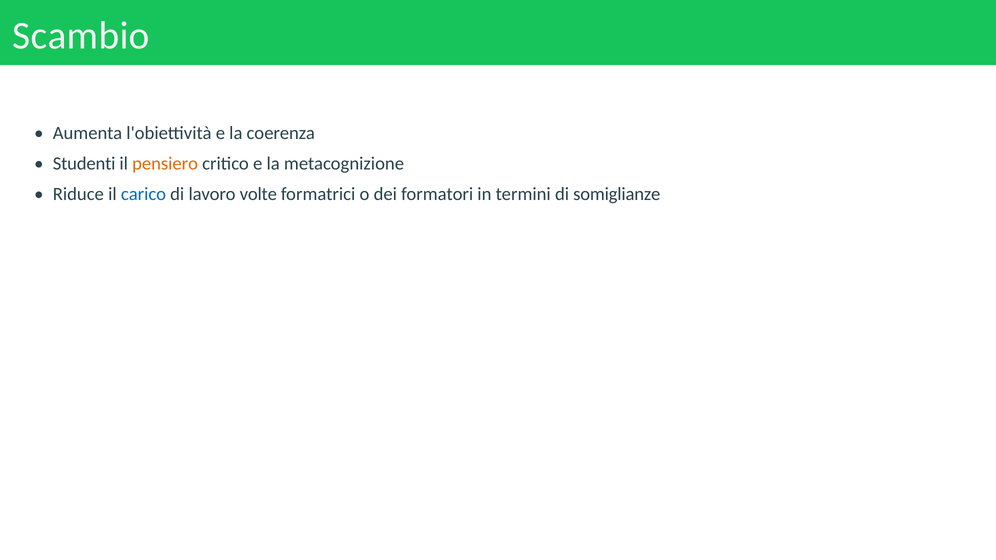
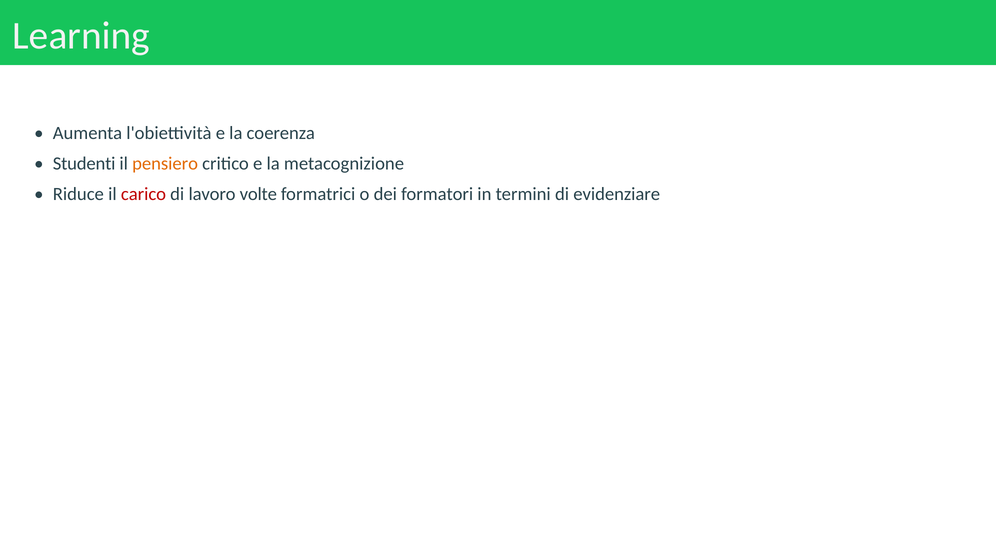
Scambio: Scambio -> Learning
carico colour: blue -> red
somiglianze: somiglianze -> evidenziare
